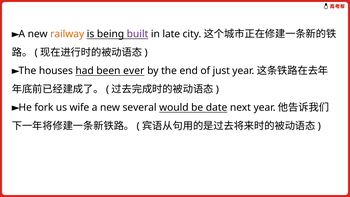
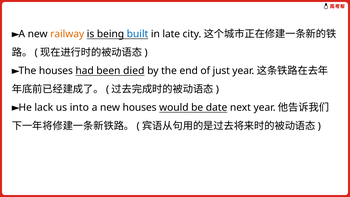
built colour: purple -> blue
ever: ever -> died
fork: fork -> lack
wife: wife -> into
new several: several -> houses
